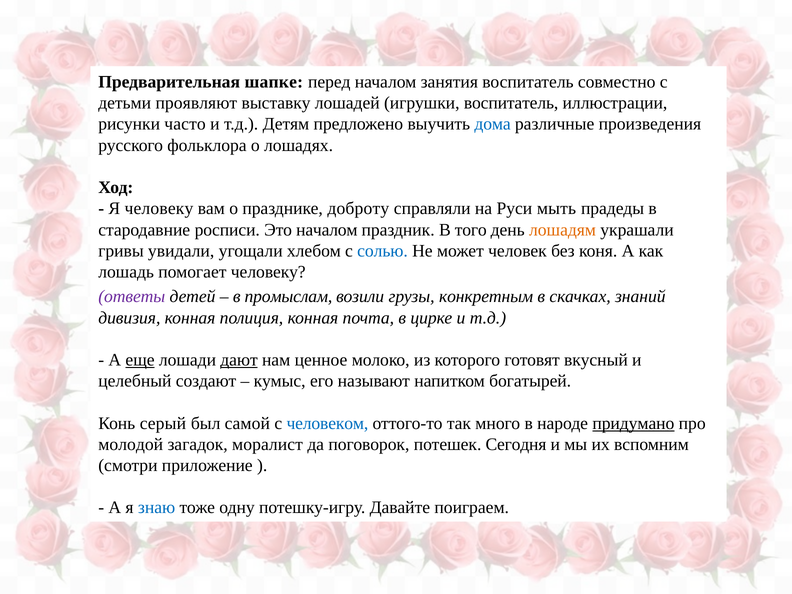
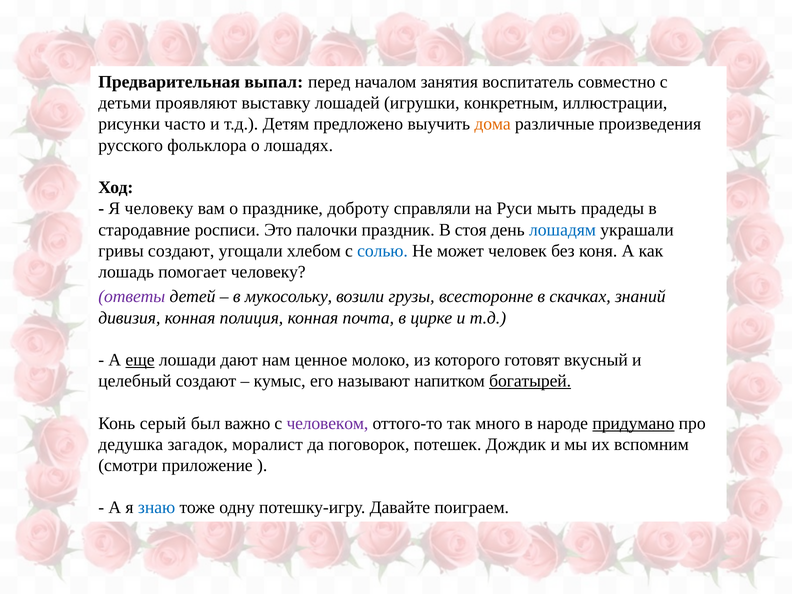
шапке: шапке -> выпал
игрушки воспитатель: воспитатель -> конкретным
дома colour: blue -> orange
Это началом: началом -> палочки
того: того -> стоя
лошадям colour: orange -> blue
гривы увидали: увидали -> создают
промыслам: промыслам -> мукосольку
конкретным: конкретным -> всесторонне
дают underline: present -> none
богатырей underline: none -> present
самой: самой -> важно
человеком colour: blue -> purple
молодой: молодой -> дедушка
Сегодня: Сегодня -> Дождик
